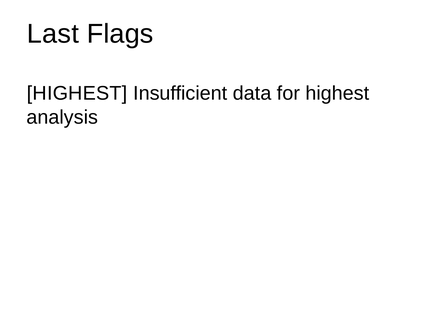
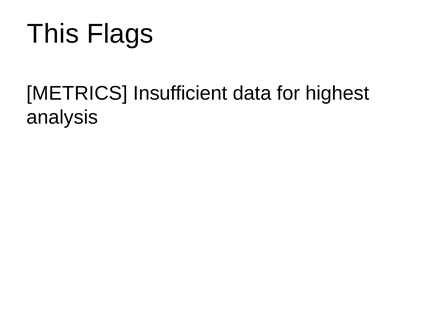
Last: Last -> This
HIGHEST at (77, 93): HIGHEST -> METRICS
